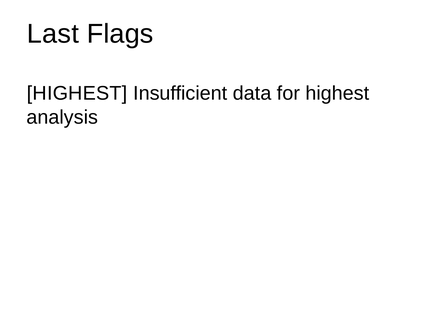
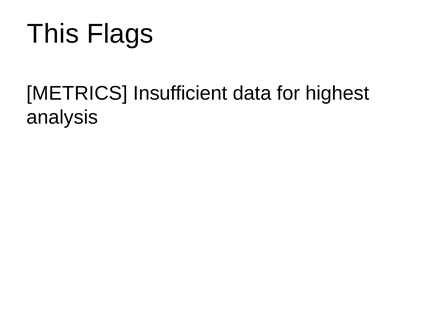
Last: Last -> This
HIGHEST at (77, 93): HIGHEST -> METRICS
